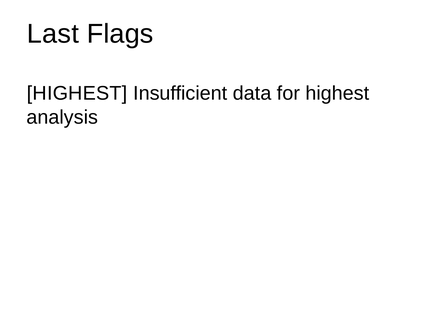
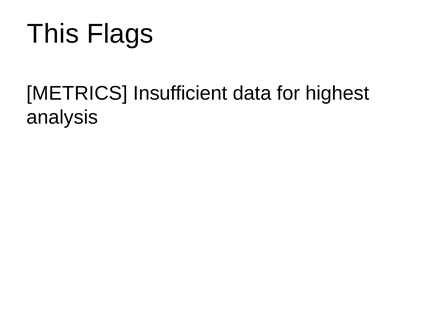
Last: Last -> This
HIGHEST at (77, 93): HIGHEST -> METRICS
